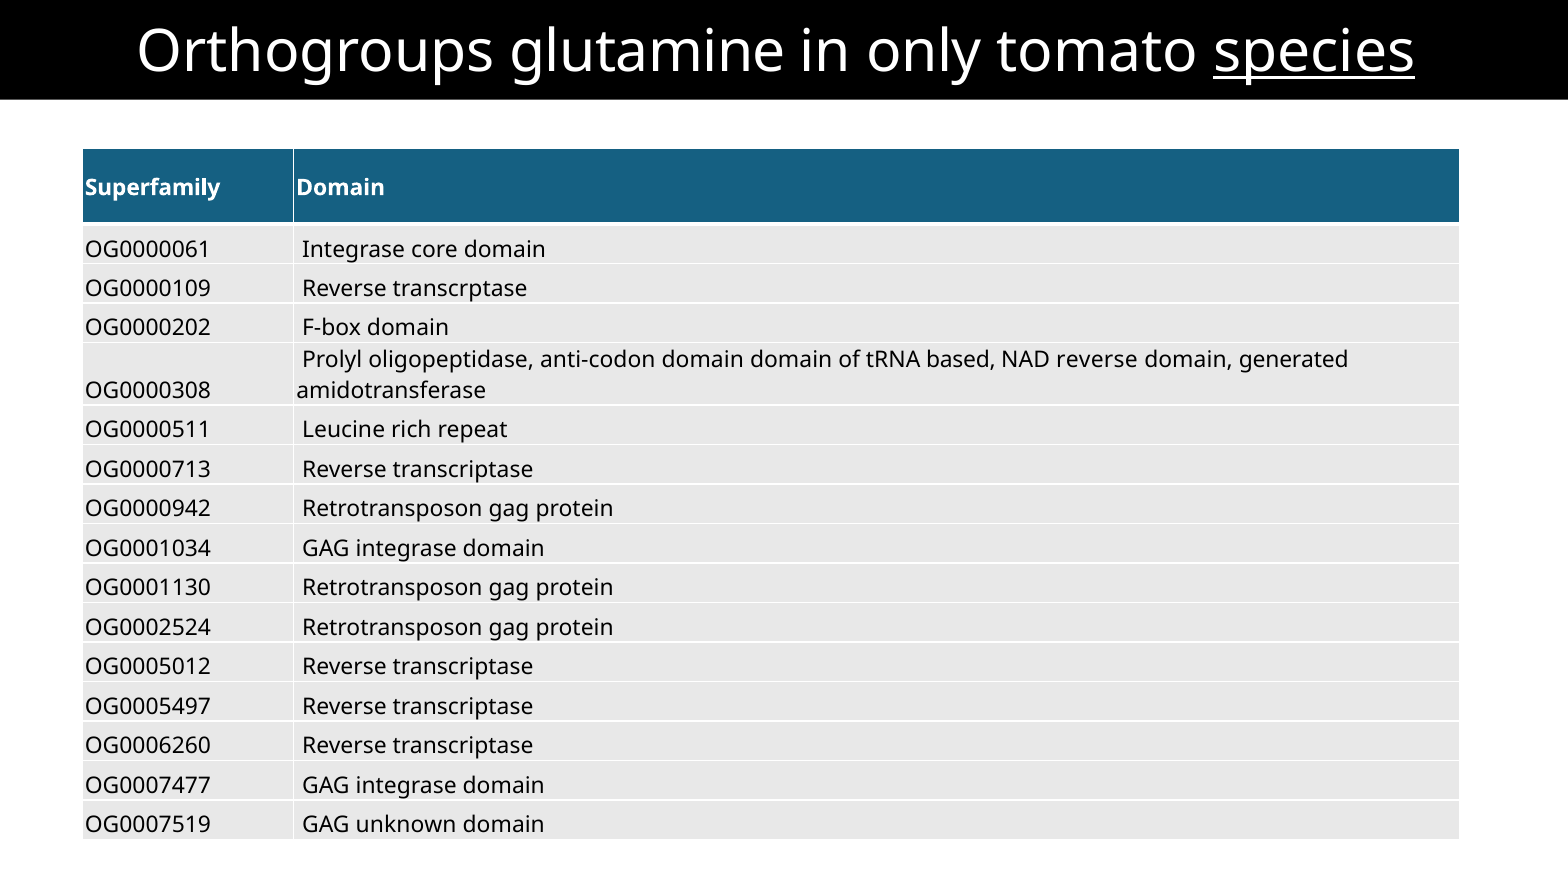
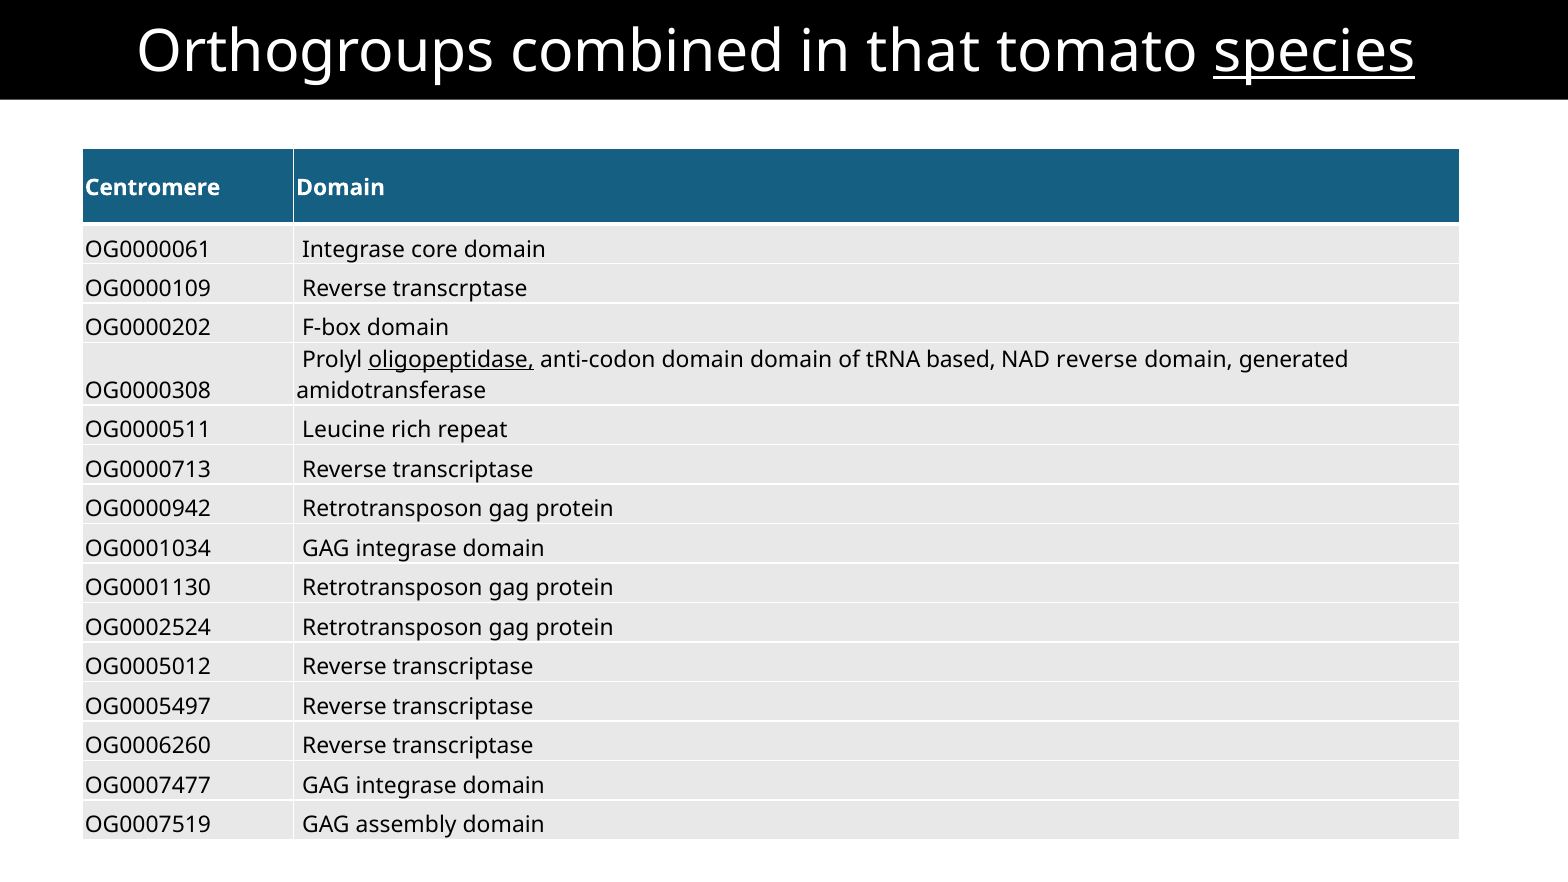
glutamine: glutamine -> combined
only: only -> that
Superfamily: Superfamily -> Centromere
oligopeptidase underline: none -> present
unknown: unknown -> assembly
